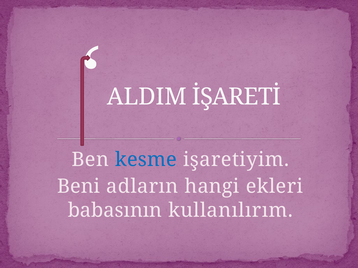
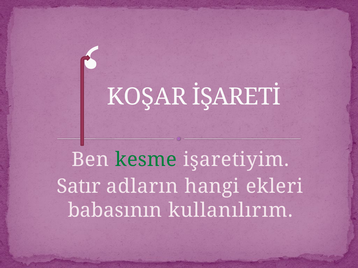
ALDIM: ALDIM -> KOŞAR
kesme colour: blue -> green
Beni: Beni -> Satır
